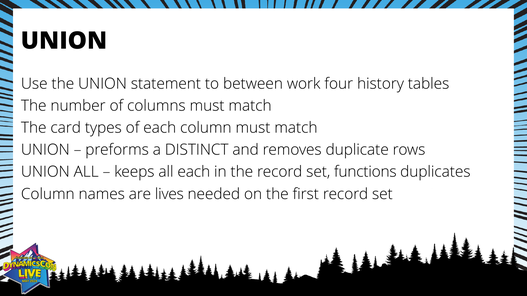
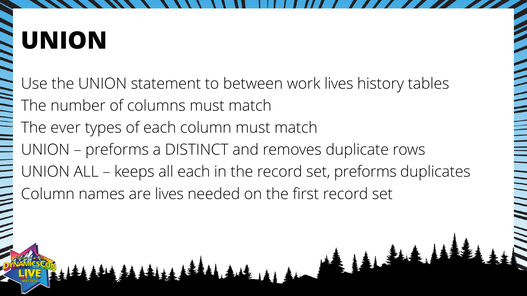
work four: four -> lives
card: card -> ever
set functions: functions -> preforms
